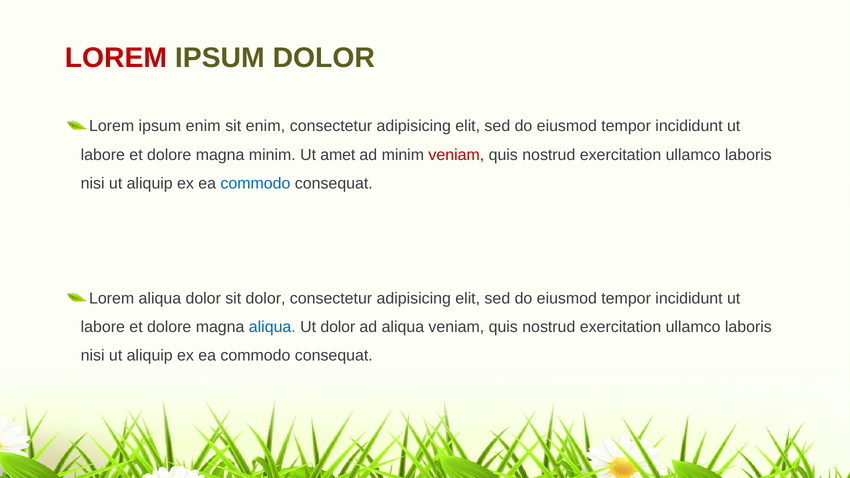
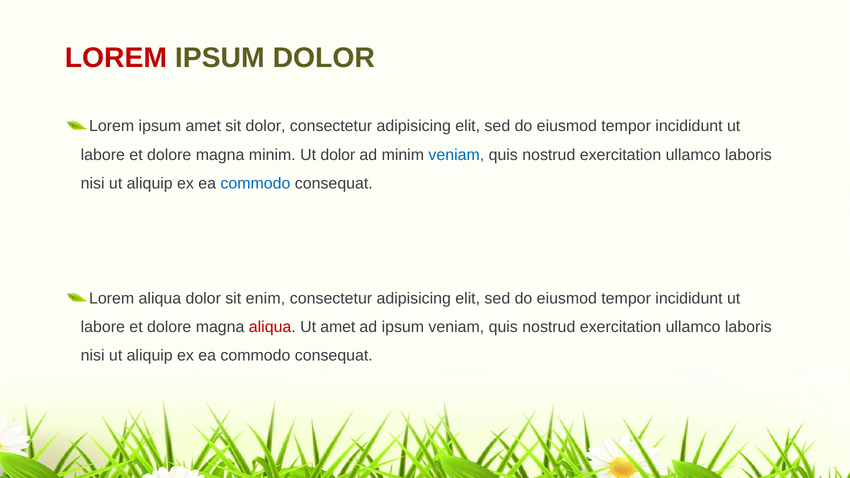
ipsum enim: enim -> amet
sit enim: enim -> dolor
Ut amet: amet -> dolor
veniam at (456, 155) colour: red -> blue
sit dolor: dolor -> enim
aliqua at (272, 327) colour: blue -> red
Ut dolor: dolor -> amet
ad aliqua: aliqua -> ipsum
